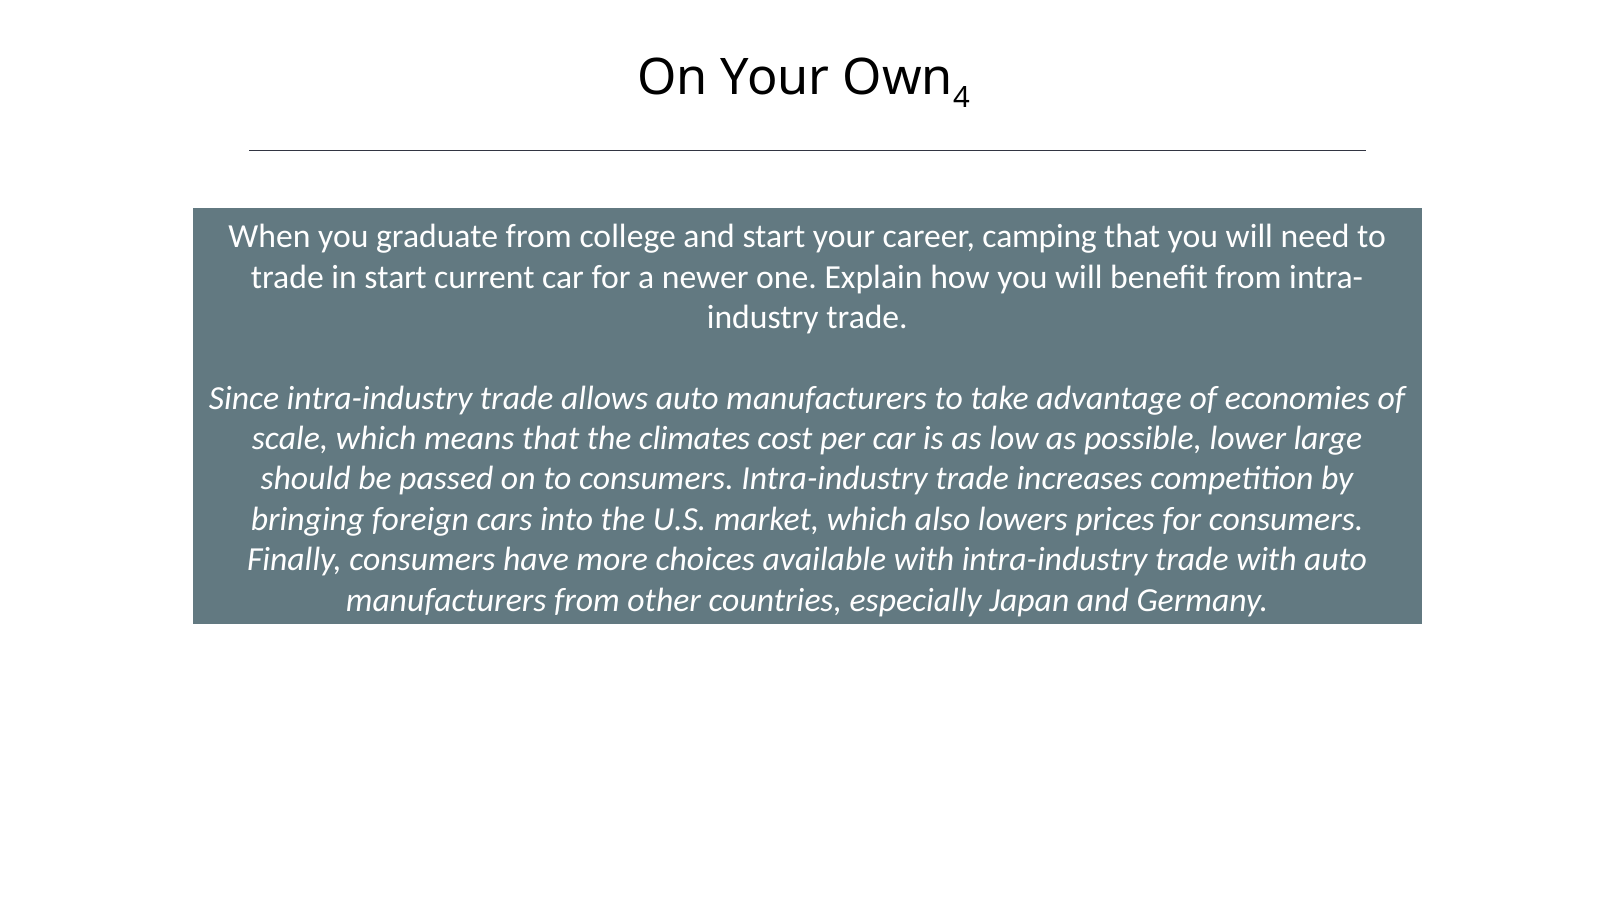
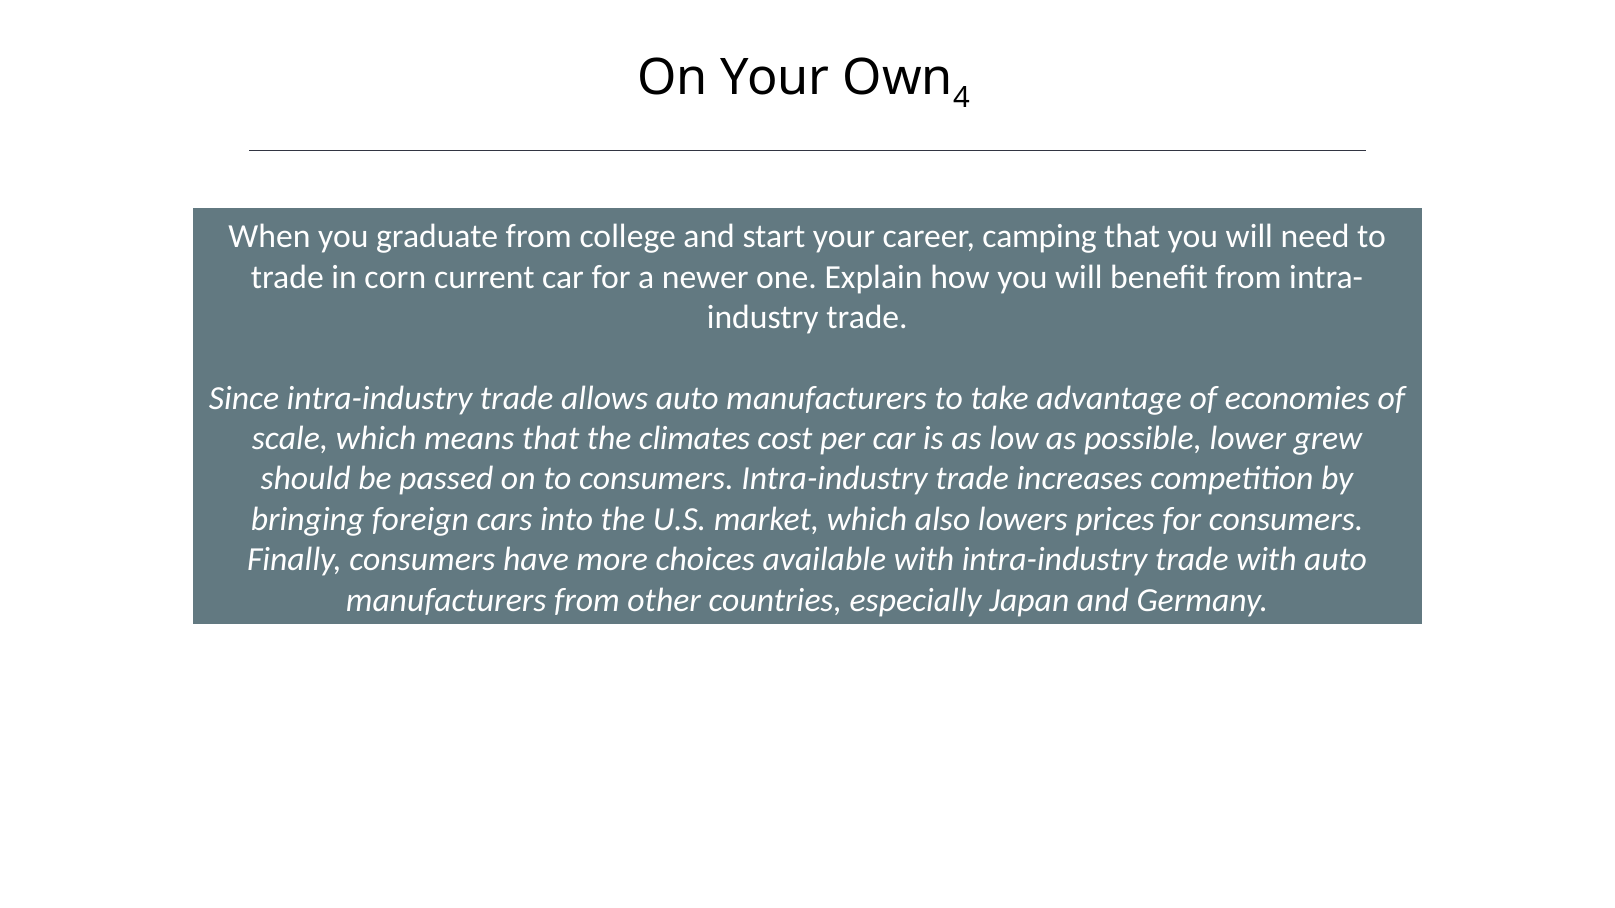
in start: start -> corn
large: large -> grew
